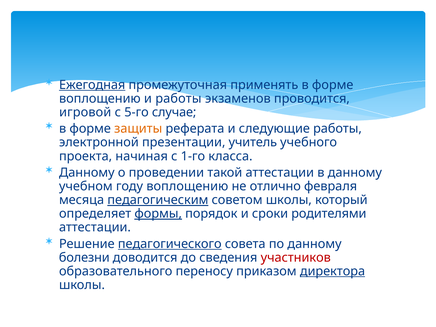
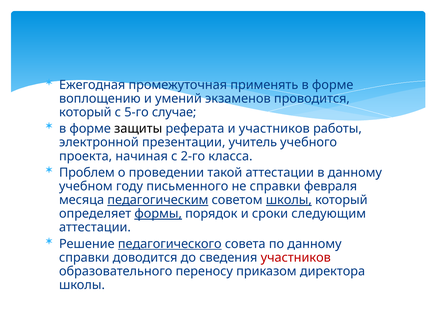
Ежегодная underline: present -> none
и работы: работы -> умений
игровой at (85, 112): игровой -> который
защиты colour: orange -> black
и следующие: следующие -> участников
1-го: 1-го -> 2-го
Данному at (87, 173): Данному -> Проблем
году воплощению: воплощению -> письменного
не отлично: отлично -> справки
школы at (289, 200) underline: none -> present
родителями: родителями -> следующим
болезни at (84, 258): болезни -> справки
директора underline: present -> none
